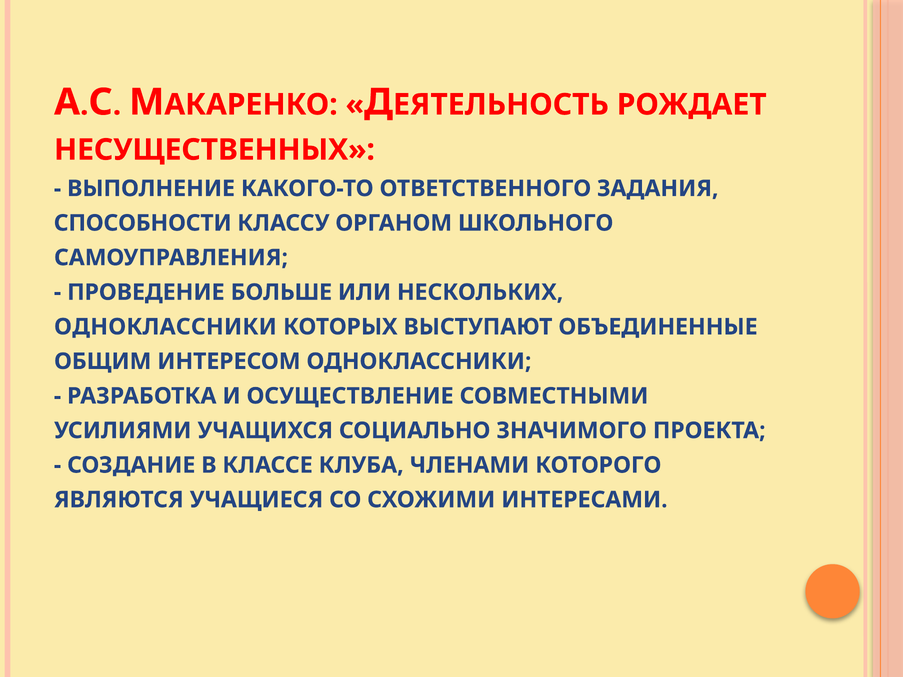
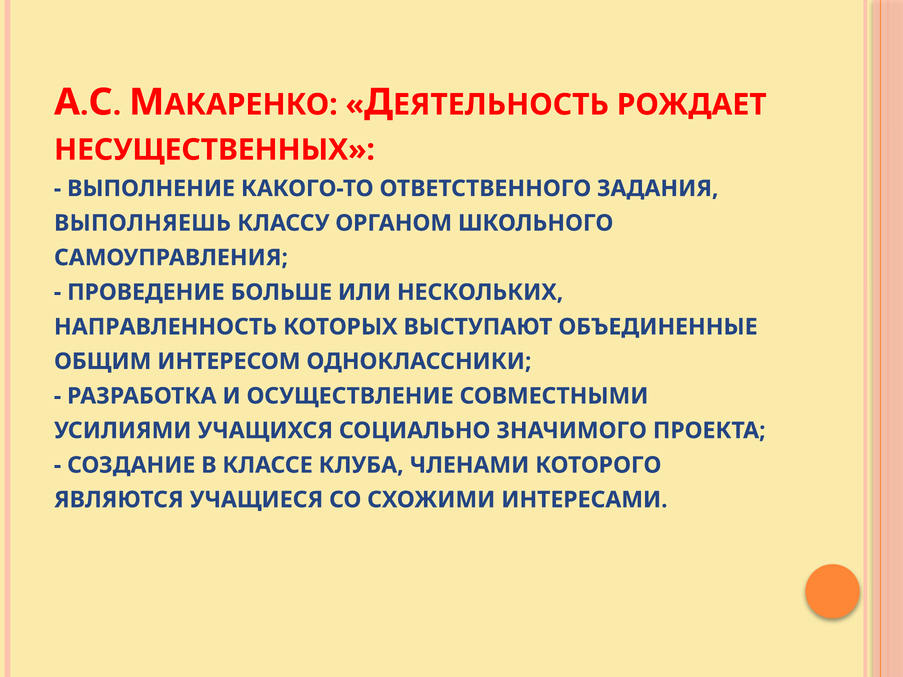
СПОСОБНОСТИ: СПОСОБНОСТИ -> ВЫПОЛНЯЕШЬ
ОДНОКЛАССНИКИ at (165, 327): ОДНОКЛАССНИКИ -> НАПРАВЛЕННОСТЬ
